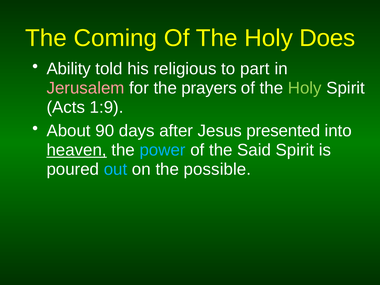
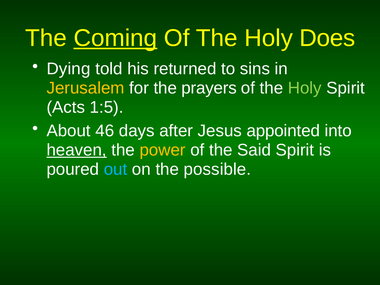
Coming underline: none -> present
Ability: Ability -> Dying
religious: religious -> returned
part: part -> sins
Jerusalem colour: pink -> yellow
1:9: 1:9 -> 1:5
90: 90 -> 46
presented: presented -> appointed
power colour: light blue -> yellow
